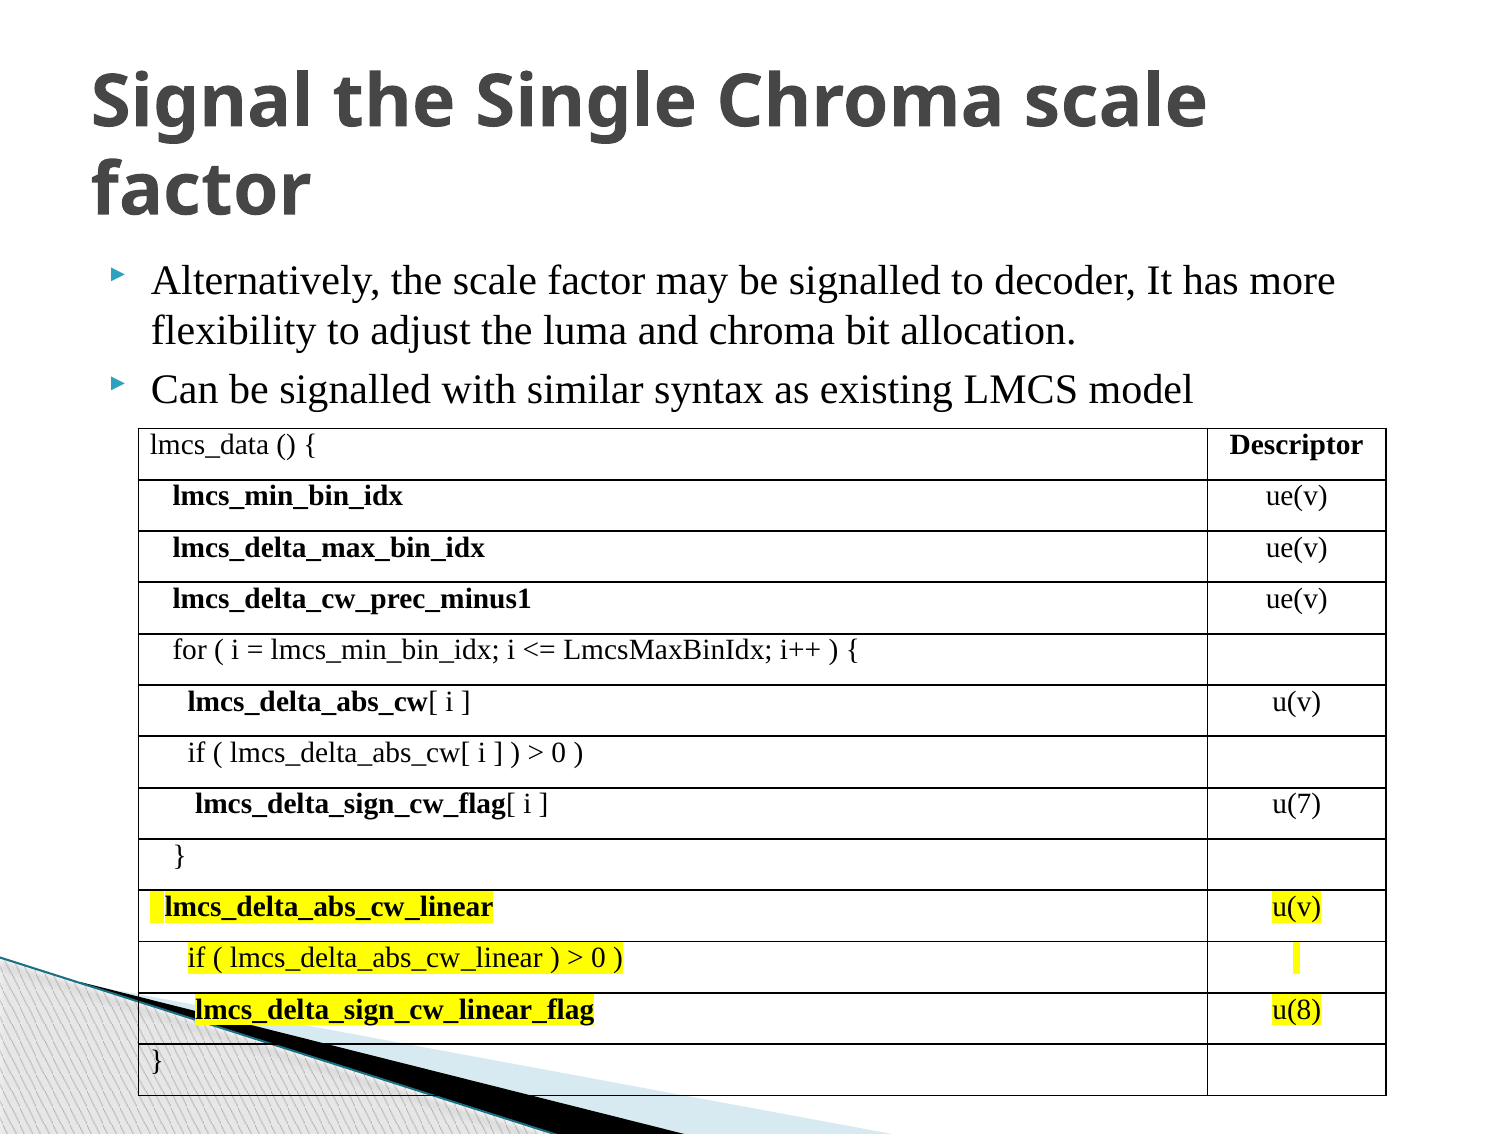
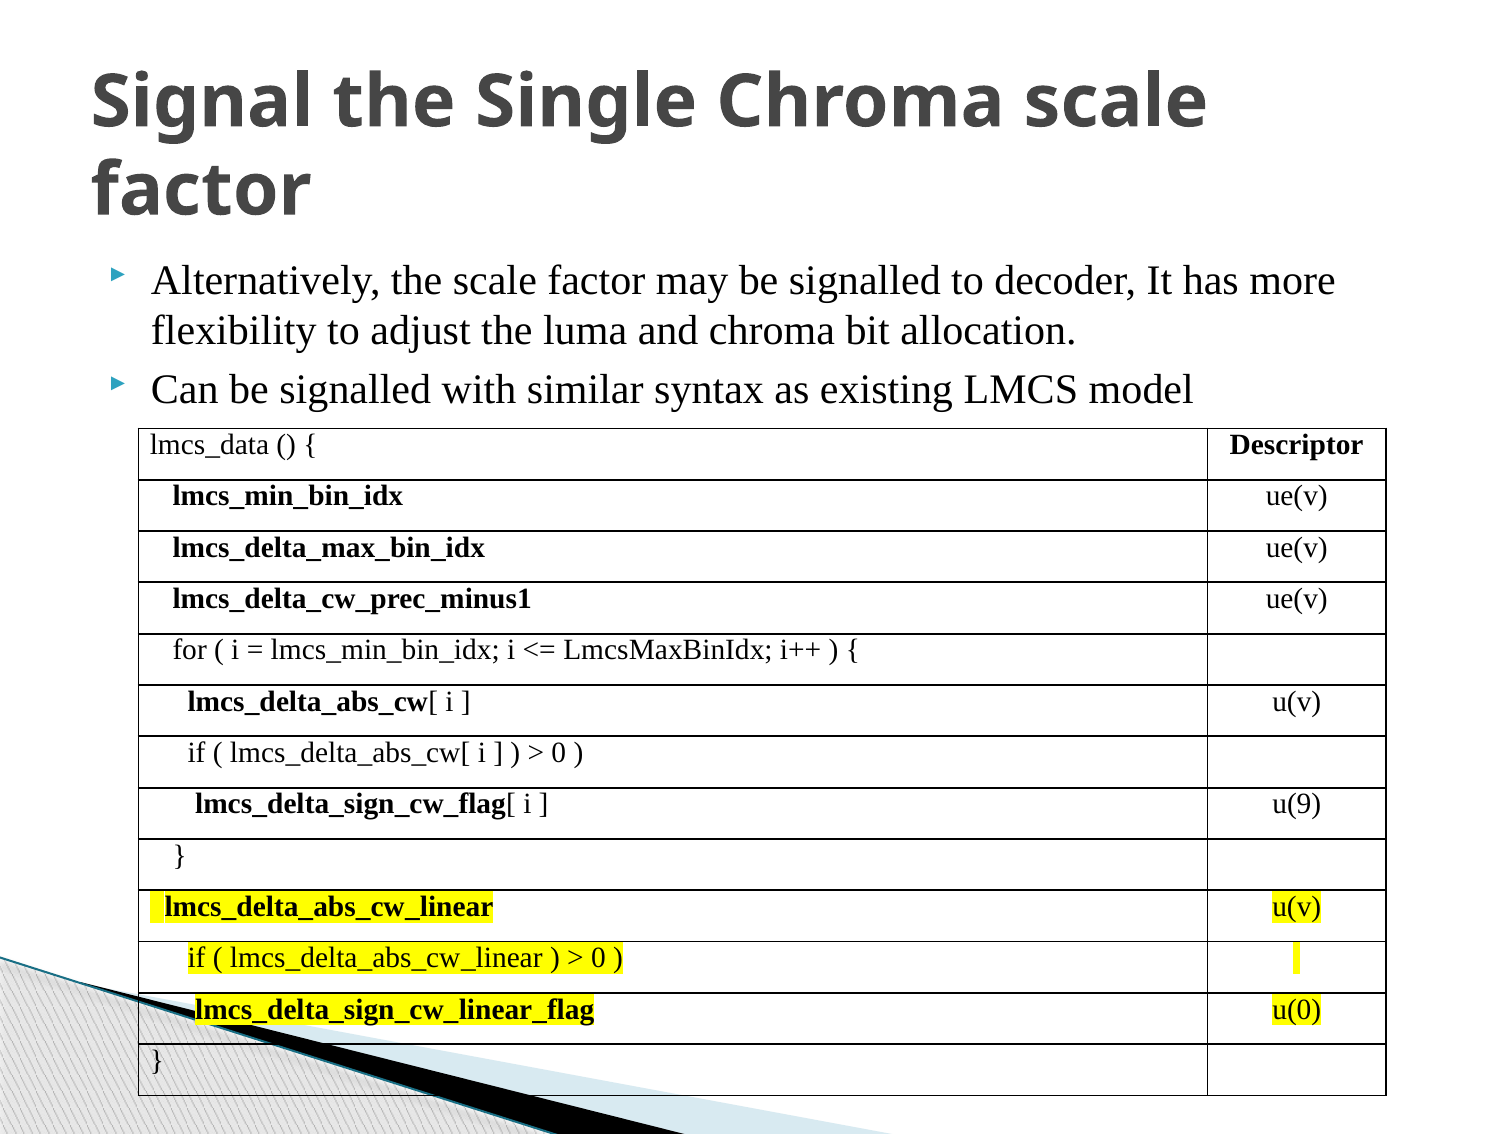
u(7: u(7 -> u(9
u(8: u(8 -> u(0
